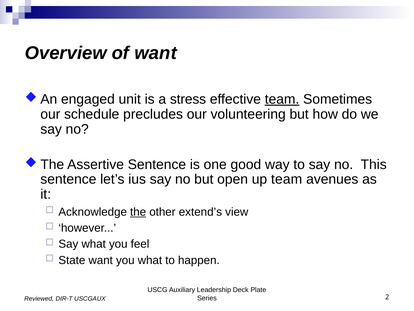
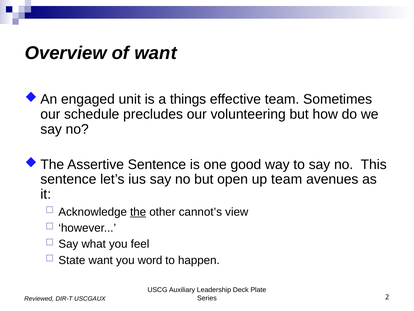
stress: stress -> things
team at (282, 99) underline: present -> none
extend’s: extend’s -> cannot’s
you what: what -> word
